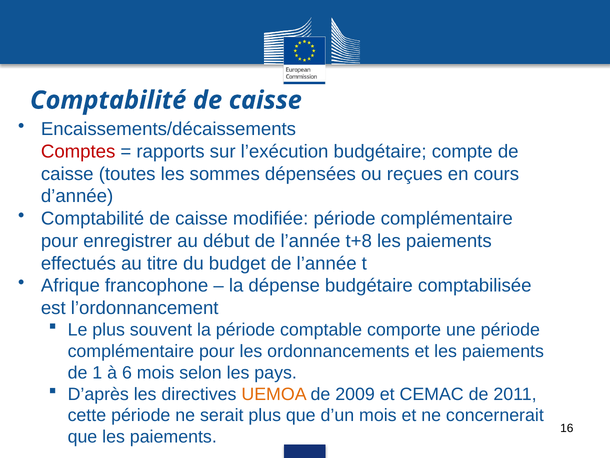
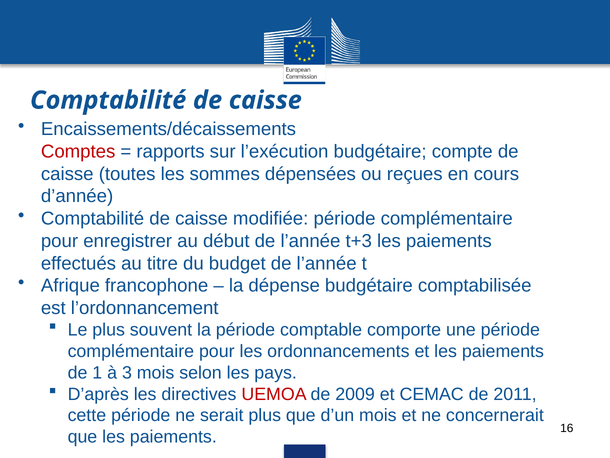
t+8: t+8 -> t+3
6: 6 -> 3
UEMOA colour: orange -> red
